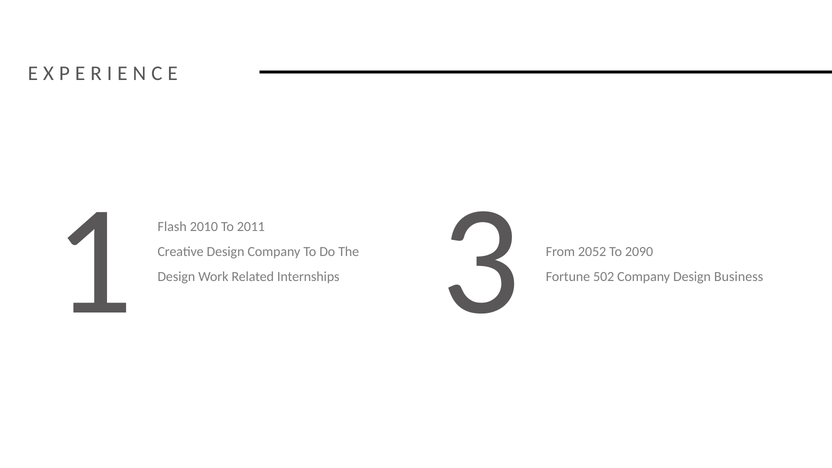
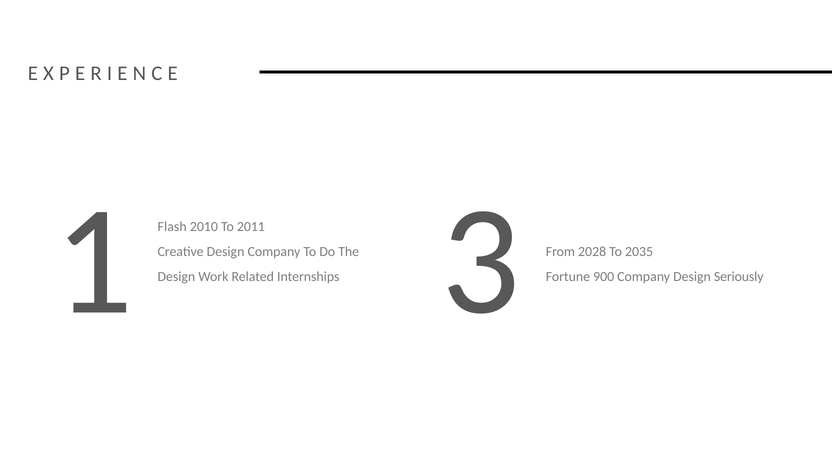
2052: 2052 -> 2028
2090: 2090 -> 2035
502: 502 -> 900
Business: Business -> Seriously
